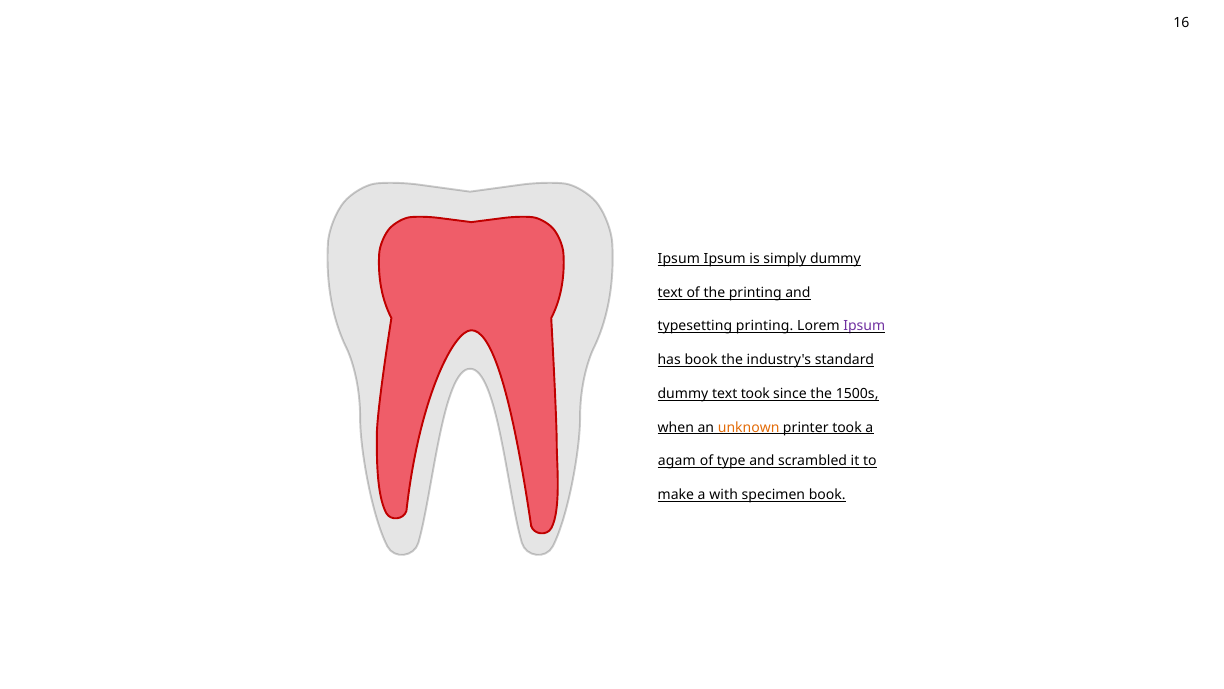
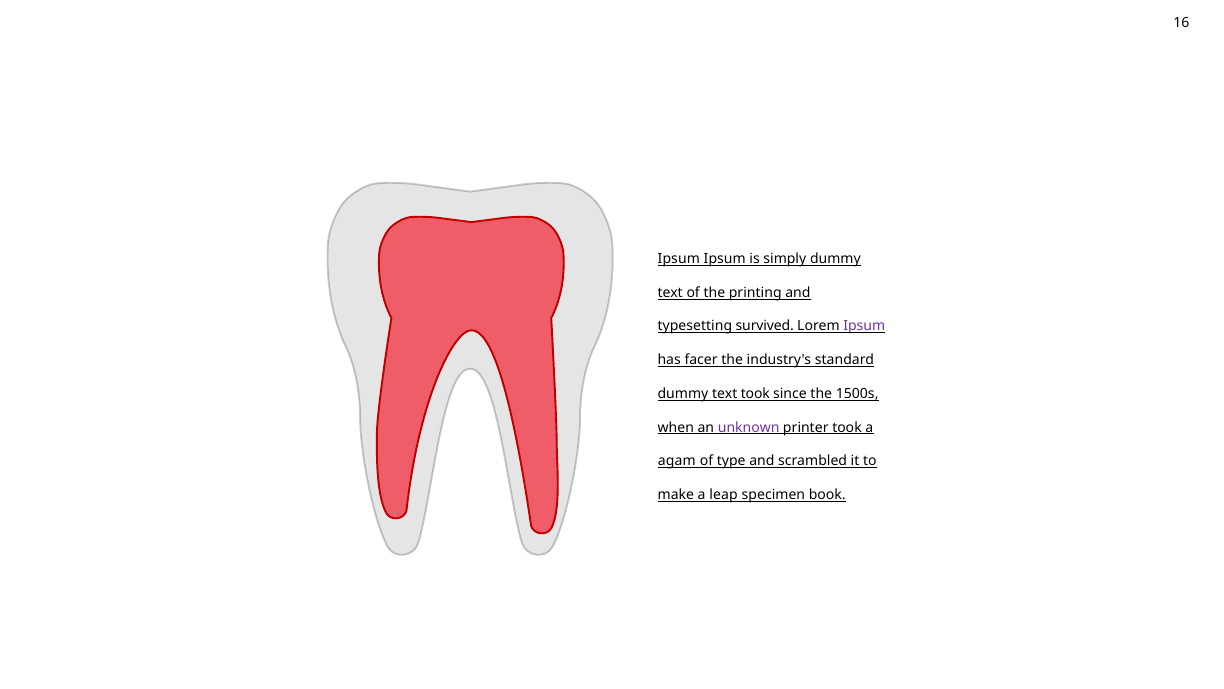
typesetting printing: printing -> survived
has book: book -> facer
unknown colour: orange -> purple
with: with -> leap
